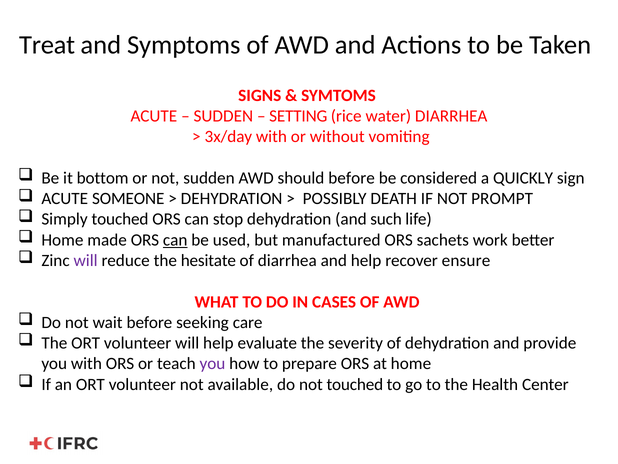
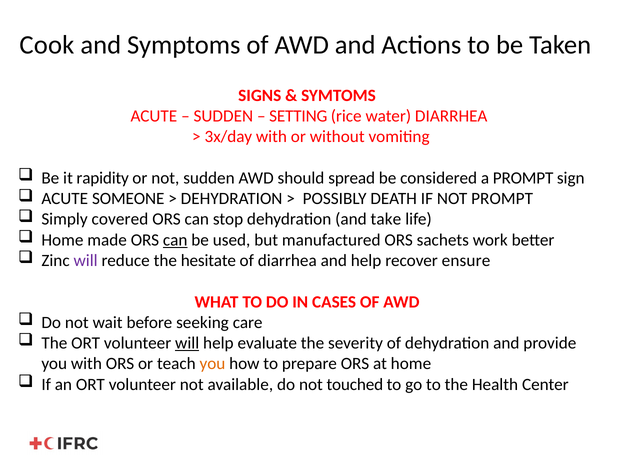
Treat: Treat -> Cook
bottom: bottom -> rapidity
should before: before -> spread
a QUICKLY: QUICKLY -> PROMPT
Simply touched: touched -> covered
such: such -> take
will at (187, 343) underline: none -> present
you at (212, 363) colour: purple -> orange
